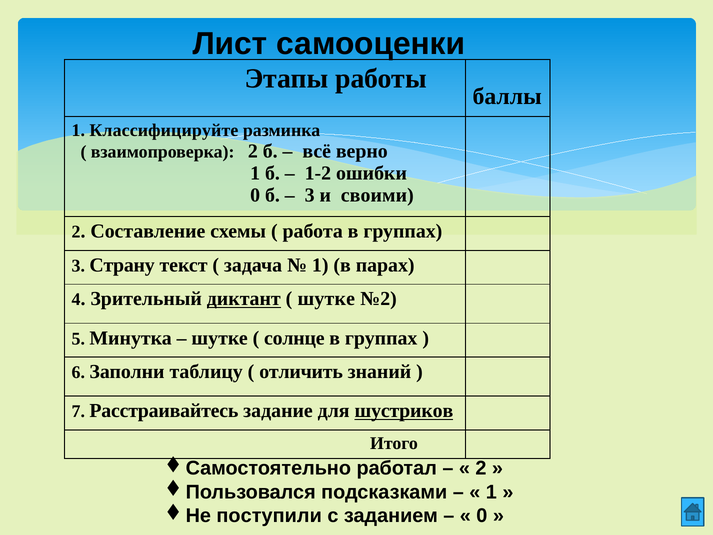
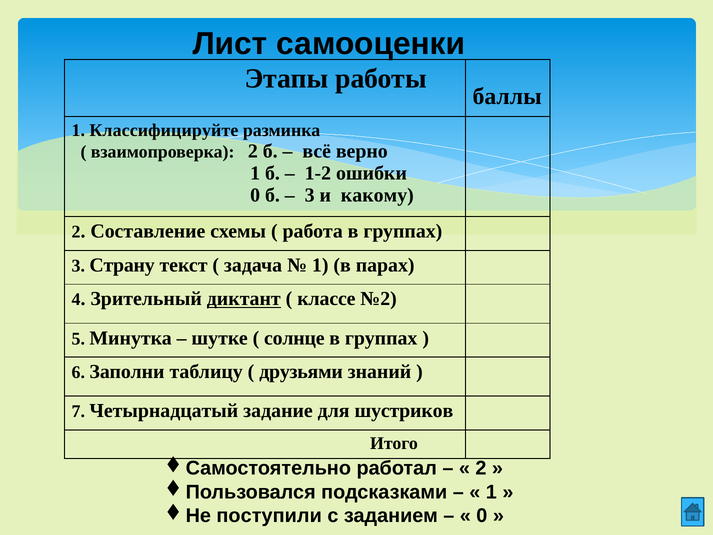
своими: своими -> какому
шутке at (326, 299): шутке -> классе
отличить: отличить -> друзьями
Расстраивайтесь: Расстраивайтесь -> Четырнадцатый
шустриков underline: present -> none
